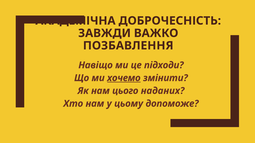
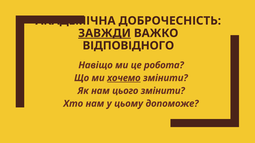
ЗАВЖДИ underline: none -> present
ПОЗБАВЛЕННЯ: ПОЗБАВЛЕННЯ -> ВІДПОВІДНОГО
підходи: підходи -> робота
цього наданих: наданих -> змінити
